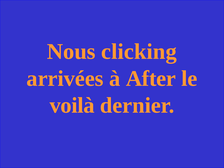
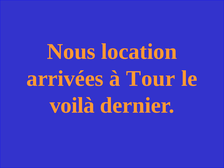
clicking: clicking -> location
After: After -> Tour
